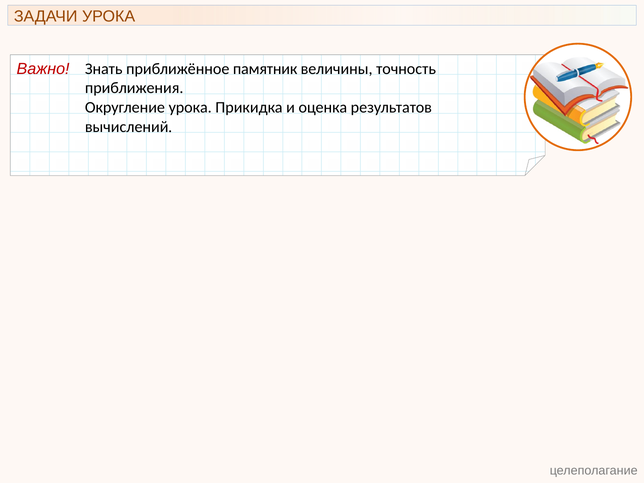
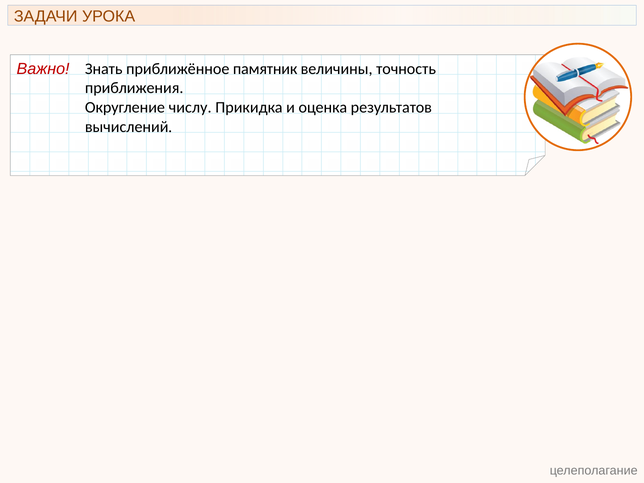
Округление урока: урока -> числу
